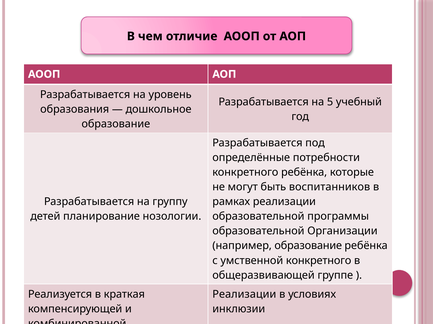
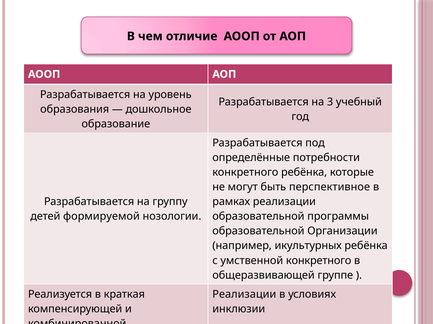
5: 5 -> 3
воспитанников: воспитанников -> перспективное
планирование: планирование -> формируемой
например образование: образование -> икультурных
